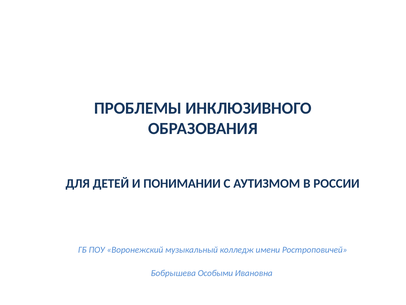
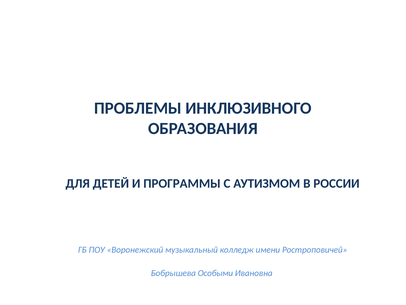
ПОНИМАНИИ: ПОНИМАНИИ -> ПРОГРАММЫ
